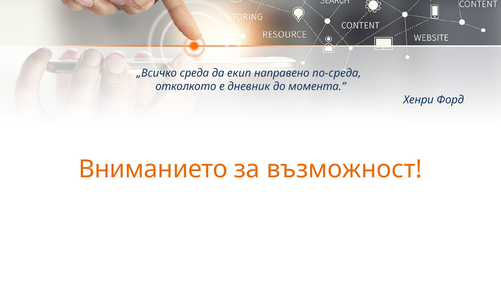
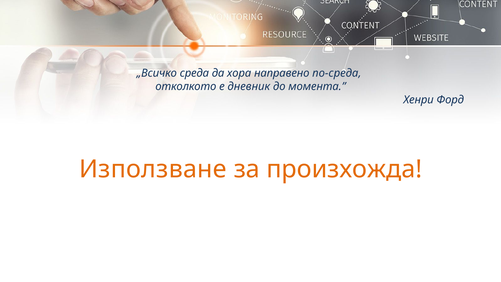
екип: екип -> хора
Вниманието: Вниманието -> Използване
възможност: възможност -> произхожда
